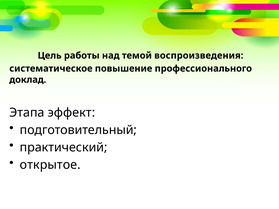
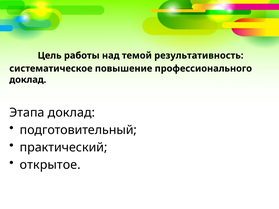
воспроизведения: воспроизведения -> результативность
Этапа эффект: эффект -> доклад
